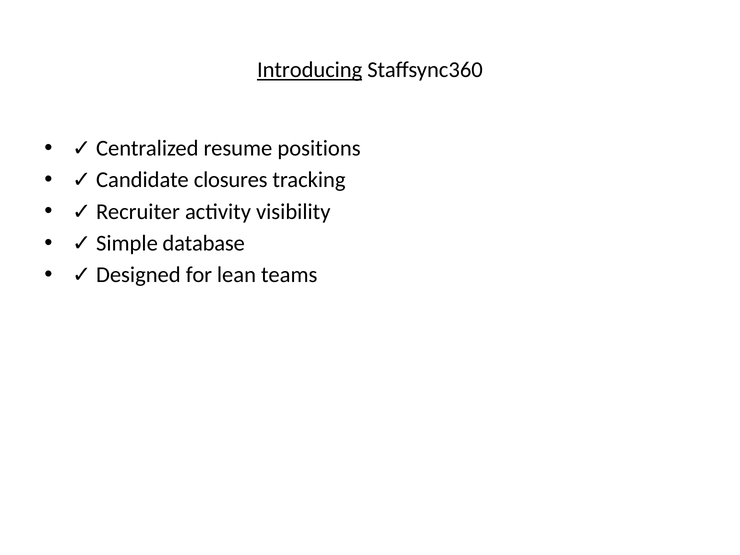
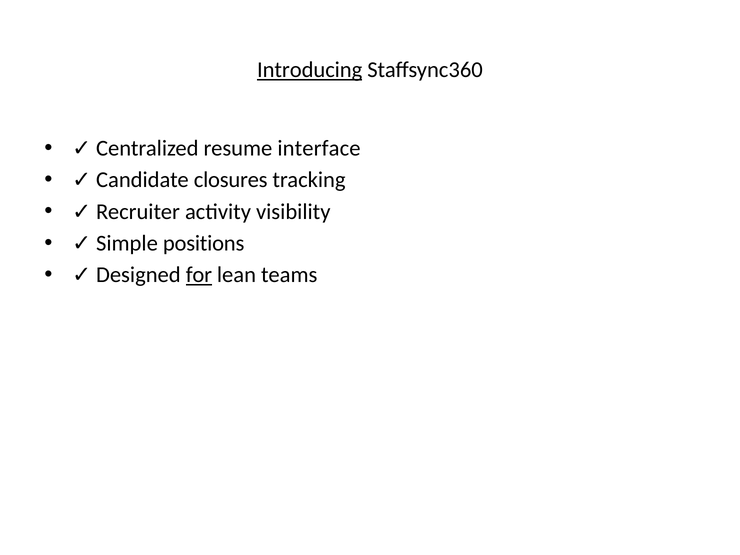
positions: positions -> interface
database: database -> positions
for underline: none -> present
